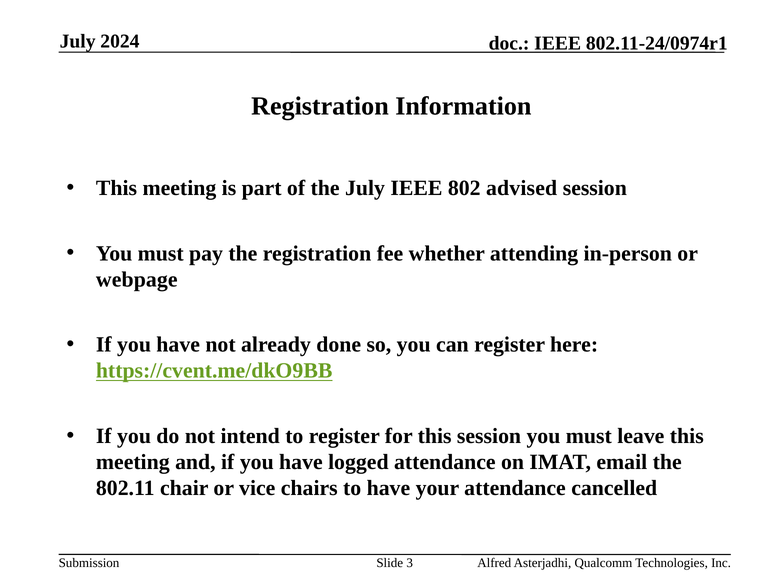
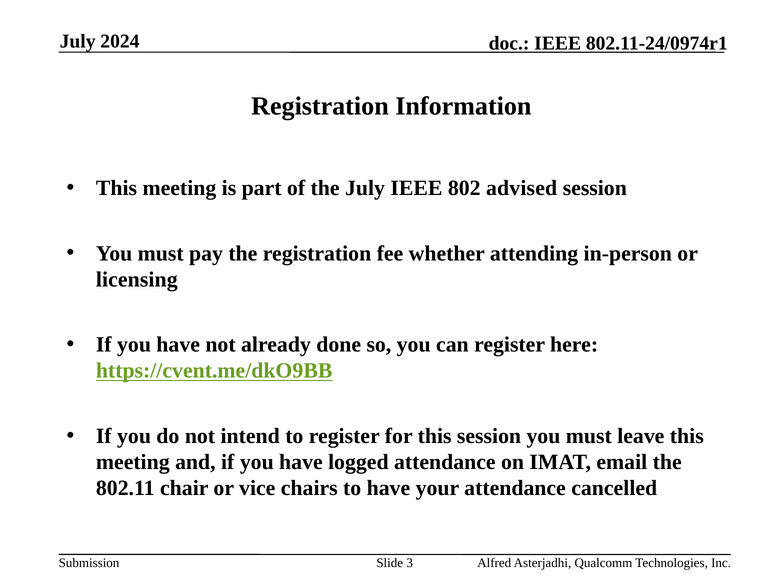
webpage: webpage -> licensing
